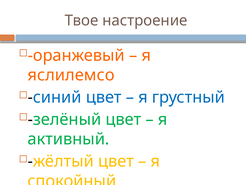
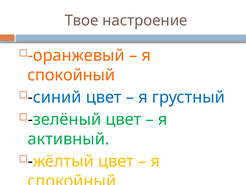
яслилемсо at (71, 75): яслилемсо -> спокойный
